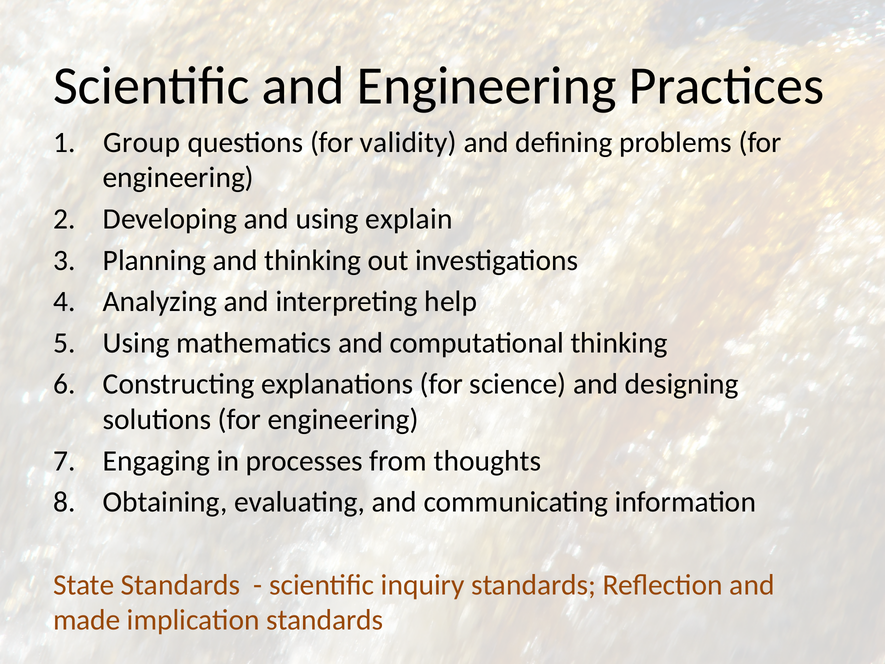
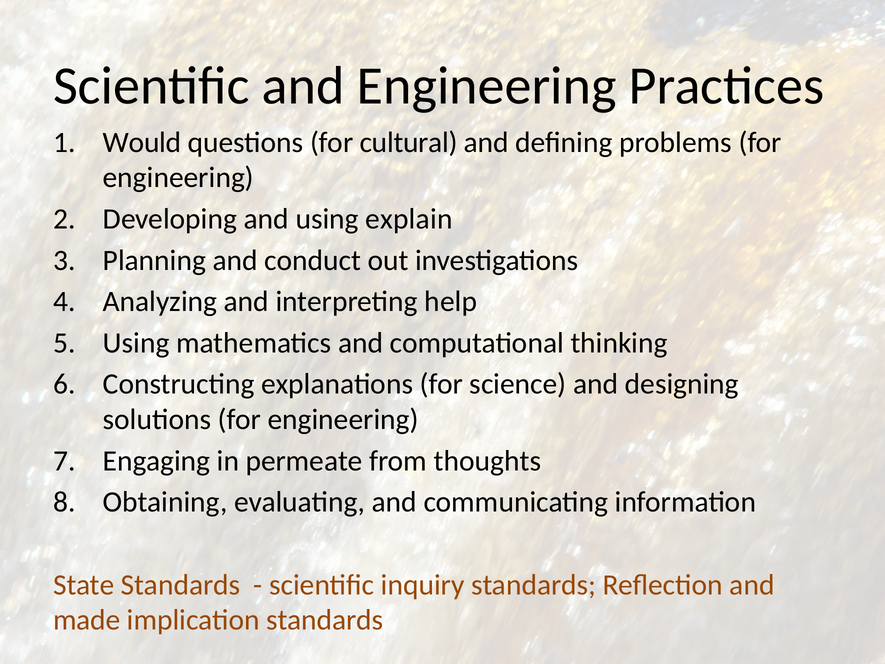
Group: Group -> Would
validity: validity -> cultural
and thinking: thinking -> conduct
processes: processes -> permeate
